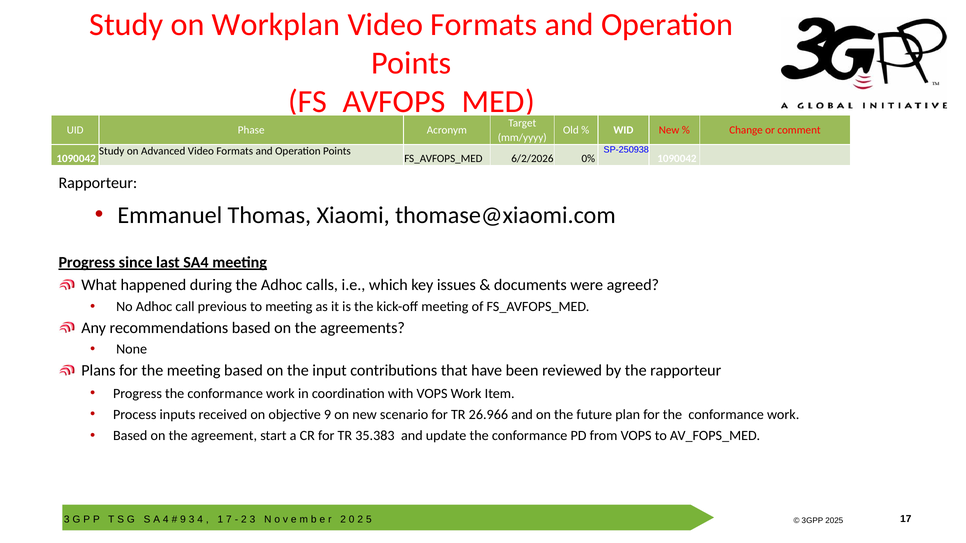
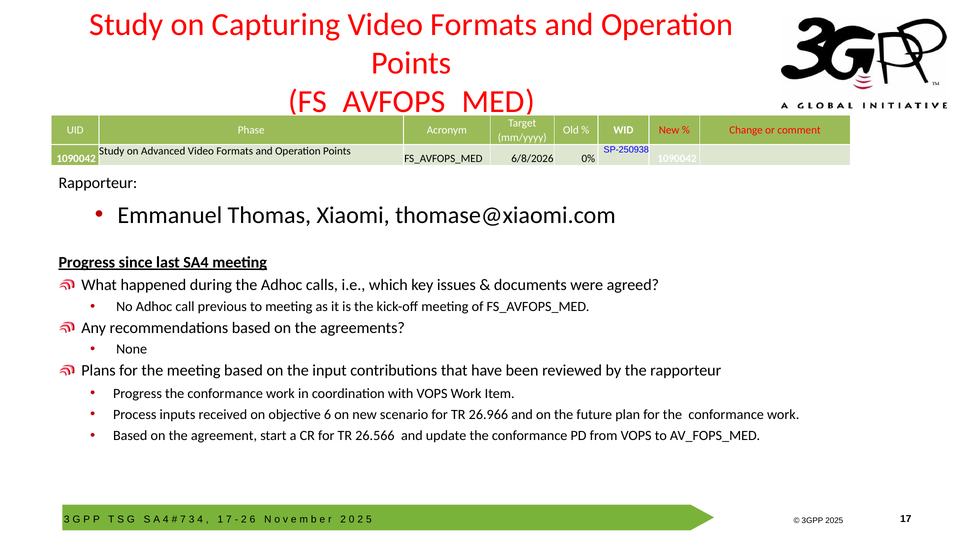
Workplan: Workplan -> Capturing
6/2/2026: 6/2/2026 -> 6/8/2026
objective 9: 9 -> 6
35.383: 35.383 -> 26.566
9 at (183, 520): 9 -> 7
3 at (252, 520): 3 -> 6
